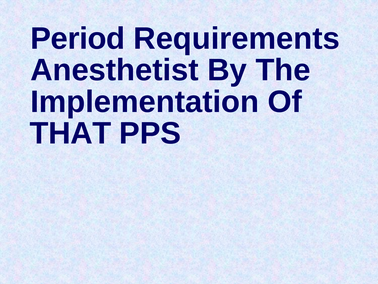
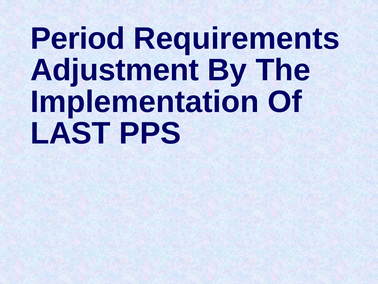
Anesthetist: Anesthetist -> Adjustment
THAT: THAT -> LAST
